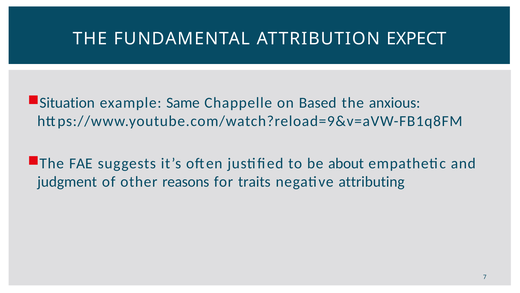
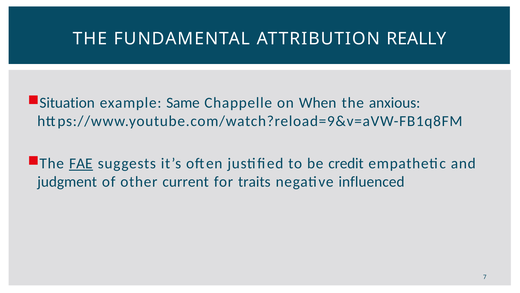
EXPECT: EXPECT -> REALLY
Based: Based -> When
FAE underline: none -> present
about: about -> credit
reasons: reasons -> current
attributing: attributing -> influenced
